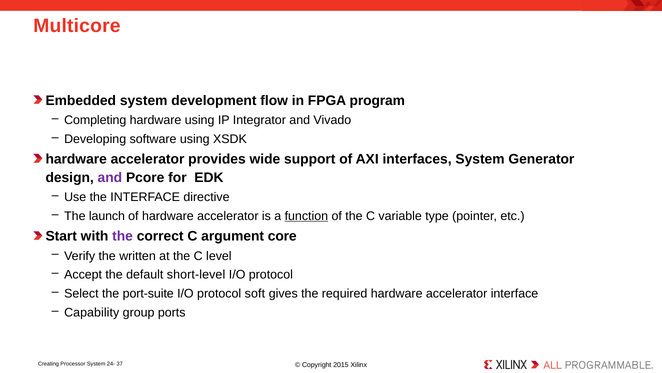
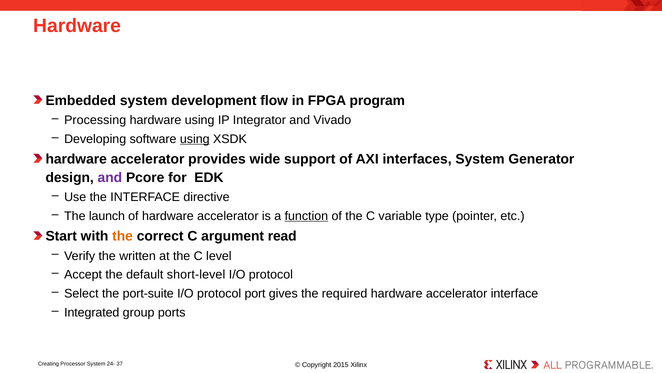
Multicore at (77, 26): Multicore -> Hardware
Completing: Completing -> Processing
using at (195, 139) underline: none -> present
the at (123, 236) colour: purple -> orange
core: core -> read
soft: soft -> port
Capability: Capability -> Integrated
